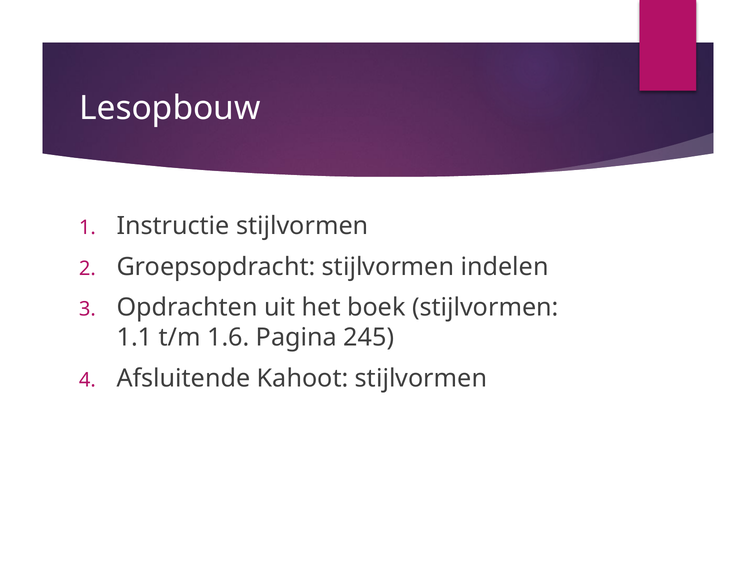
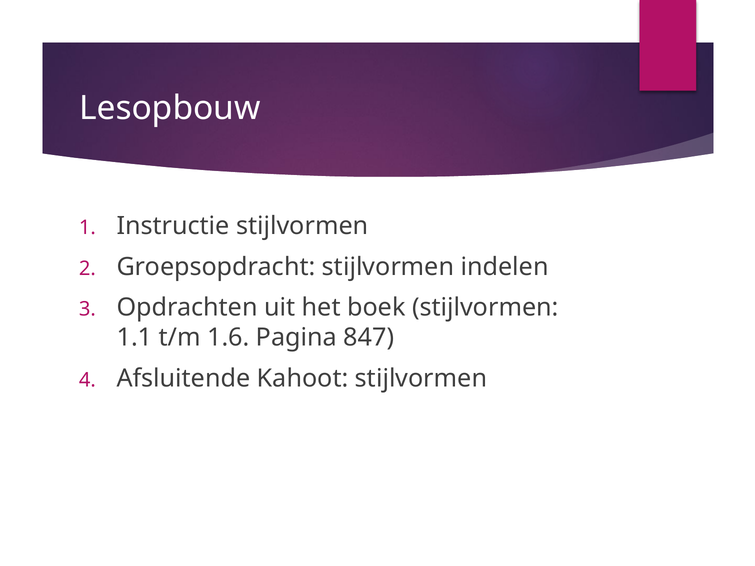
245: 245 -> 847
